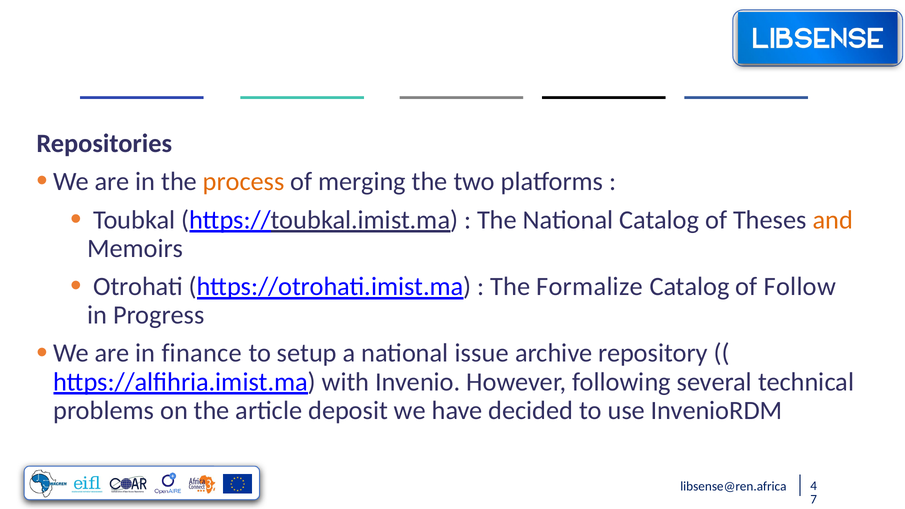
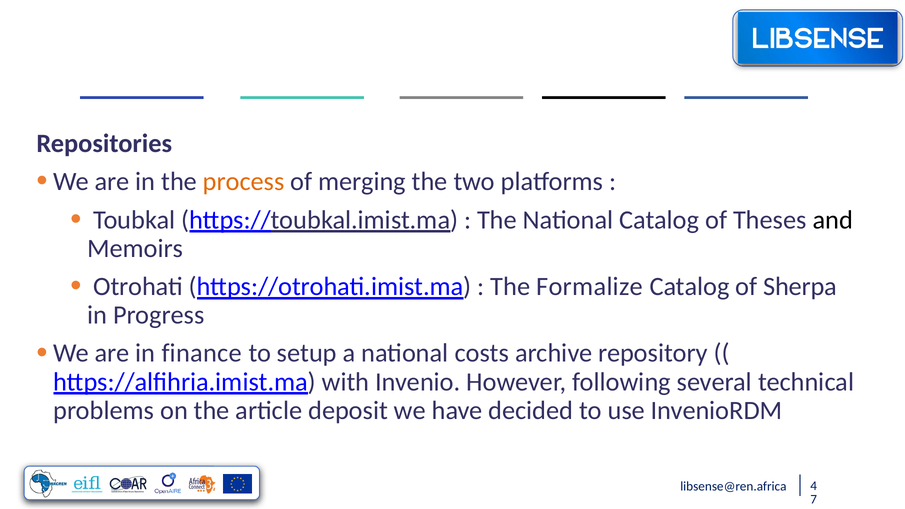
and colour: orange -> black
Follow: Follow -> Sherpa
issue: issue -> costs
